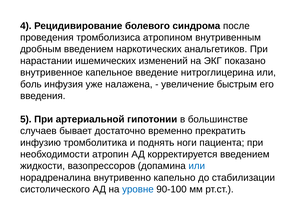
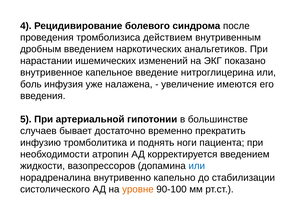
атропином: атропином -> действием
быстрым: быстрым -> имеются
уровне colour: blue -> orange
